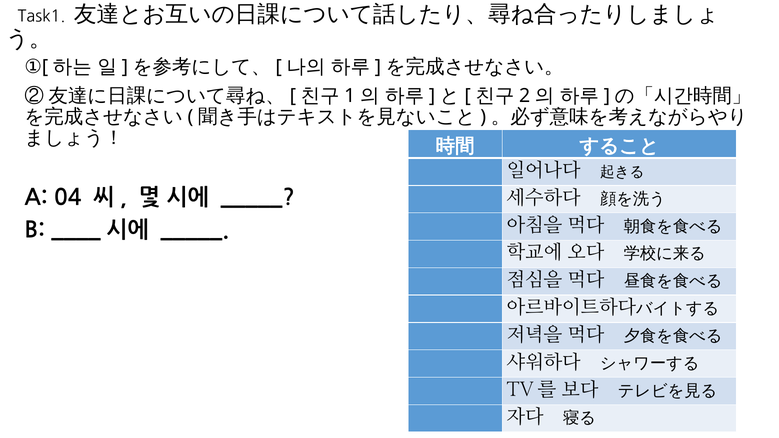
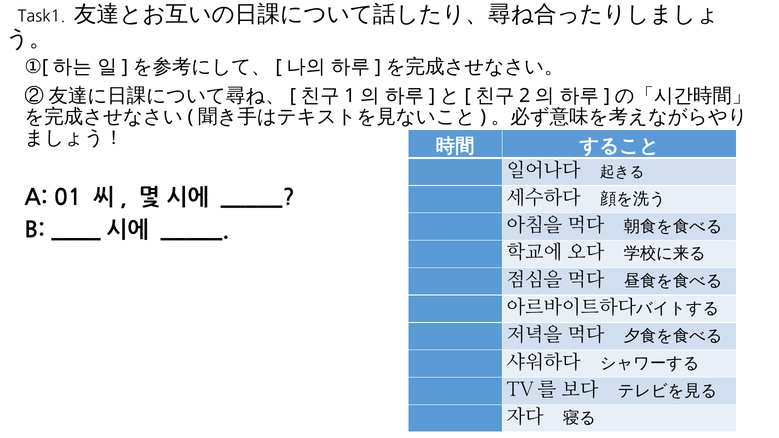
04: 04 -> 01
